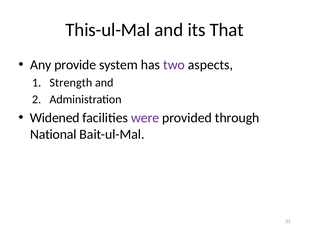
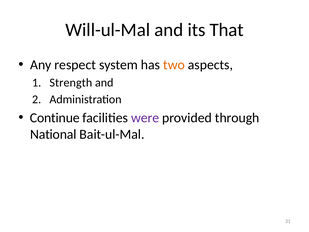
This-ul-Mal: This-ul-Mal -> Will-ul-Mal
provide: provide -> respect
two colour: purple -> orange
Widened: Widened -> Continue
